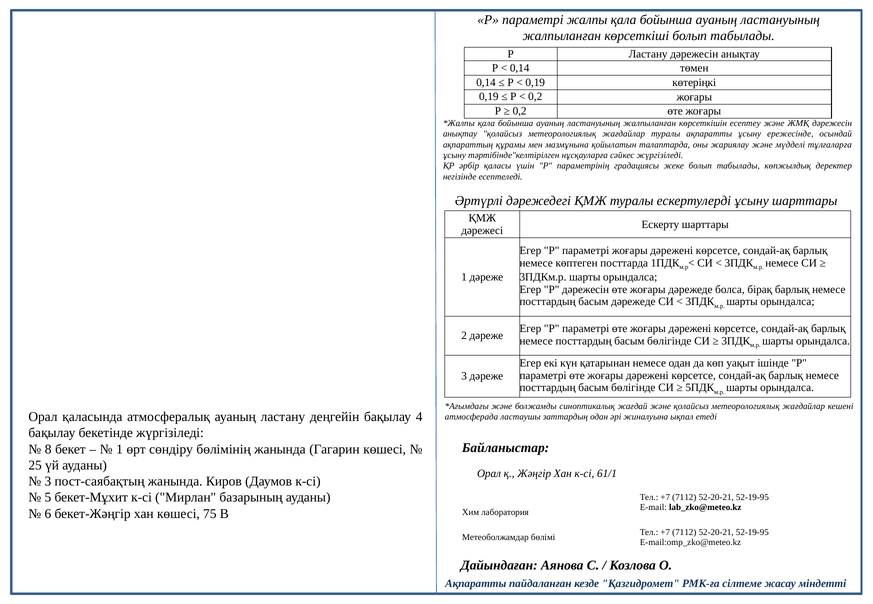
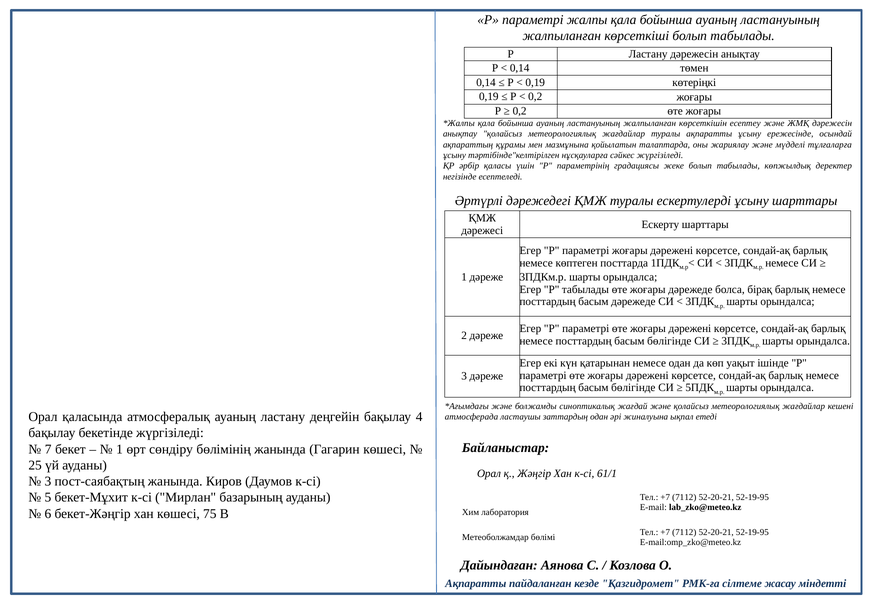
P дәрежесін: дәрежесін -> табылады
8: 8 -> 7
